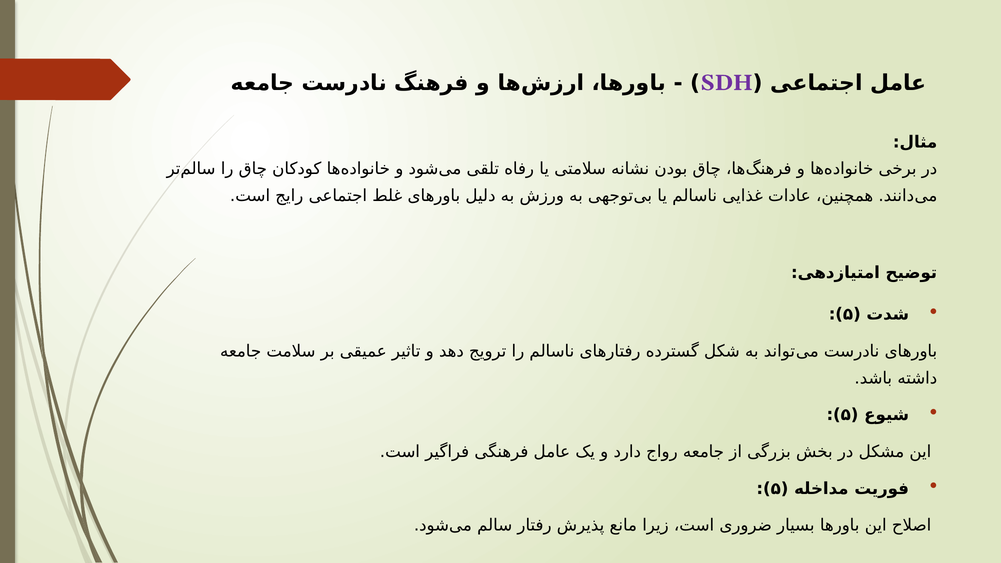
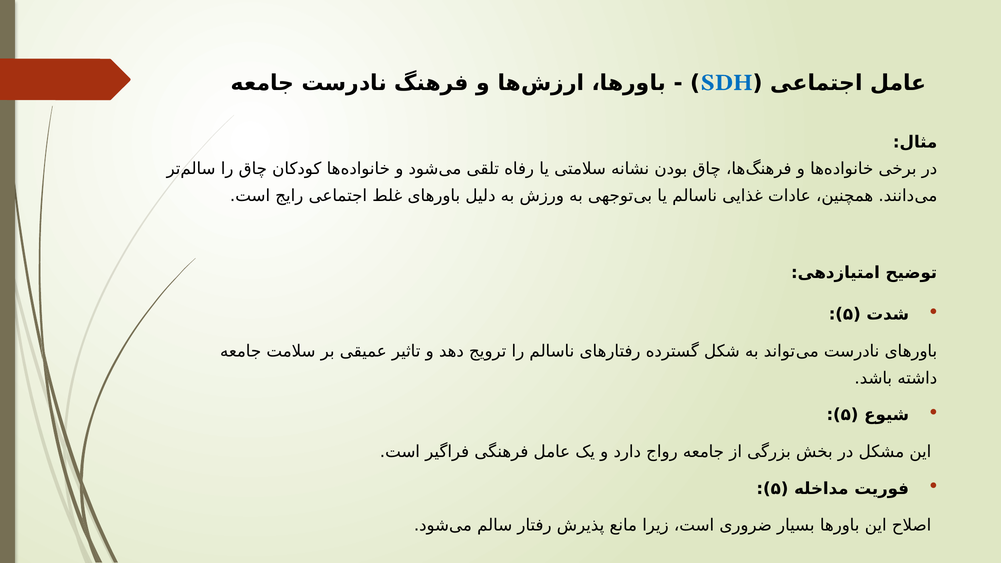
SDH colour: purple -> blue
